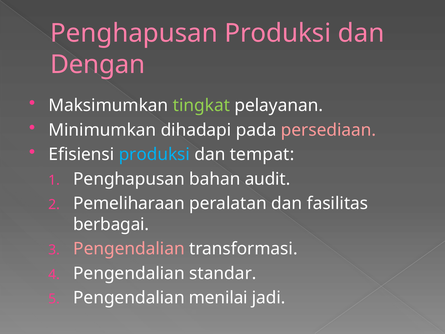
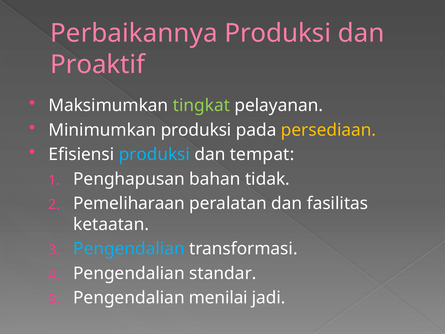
Penghapusan at (134, 33): Penghapusan -> Perbaikannya
Dengan: Dengan -> Proaktif
Minimumkan dihadapi: dihadapi -> produksi
persediaan colour: pink -> yellow
audit: audit -> tidak
berbagai: berbagai -> ketaatan
Pengendalian at (129, 249) colour: pink -> light blue
